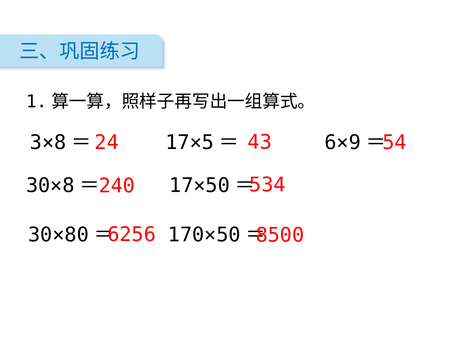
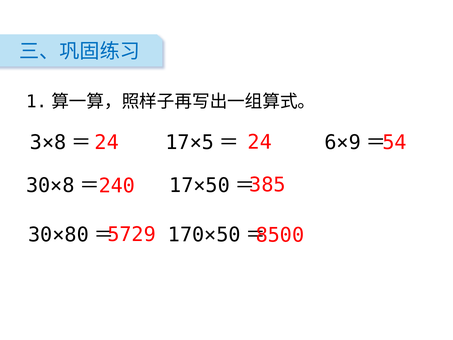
24 43: 43 -> 24
534: 534 -> 385
6256: 6256 -> 5729
